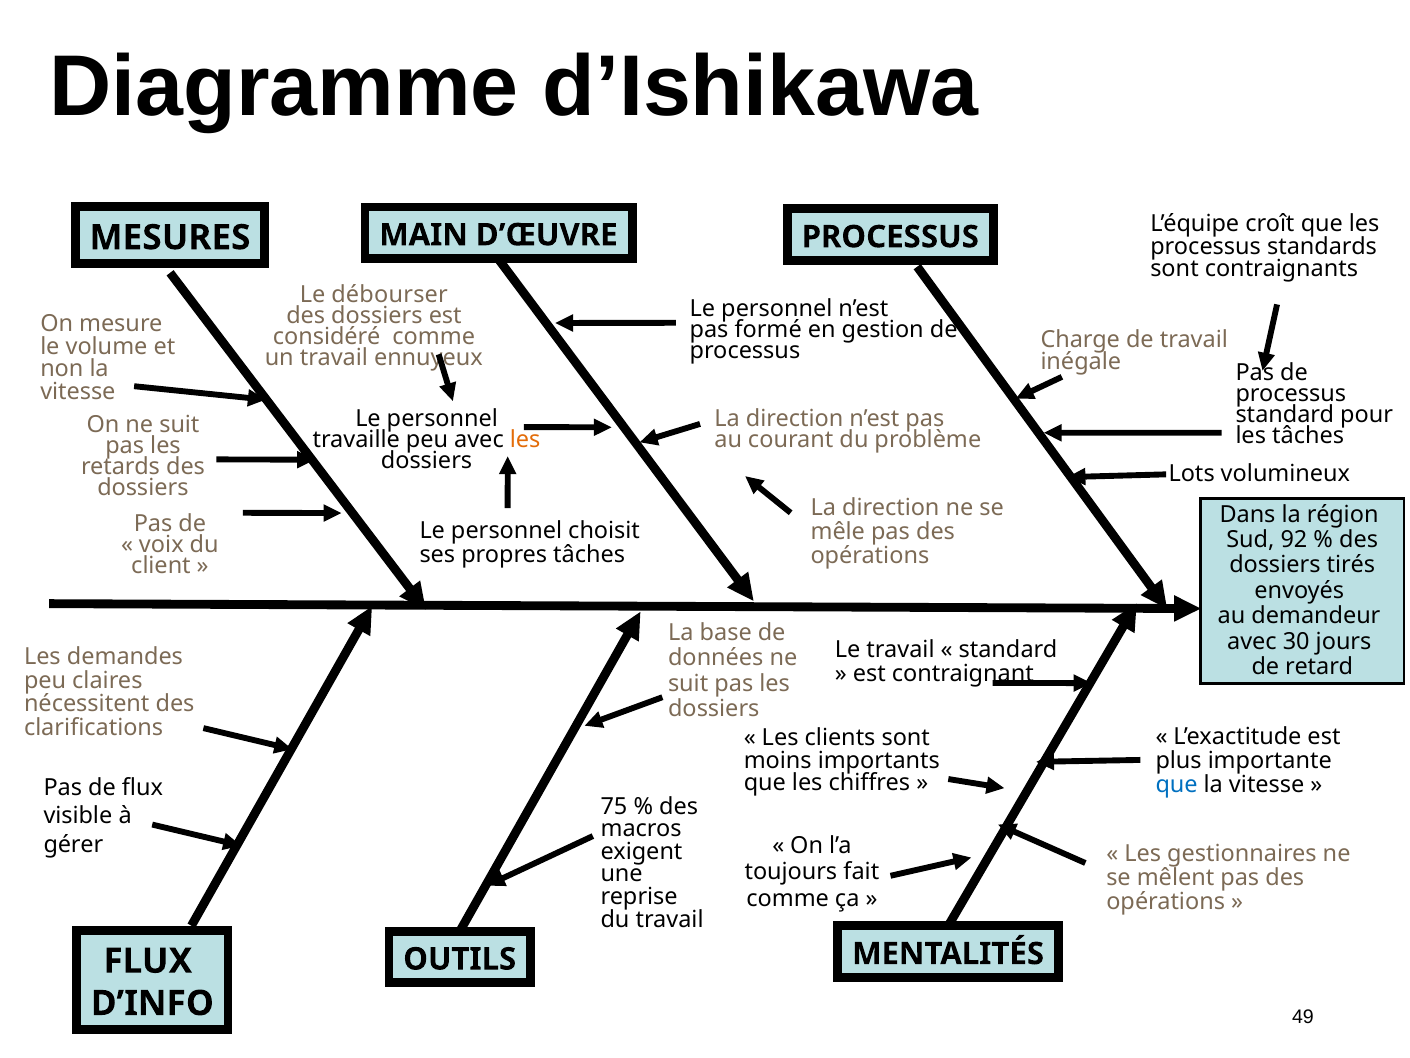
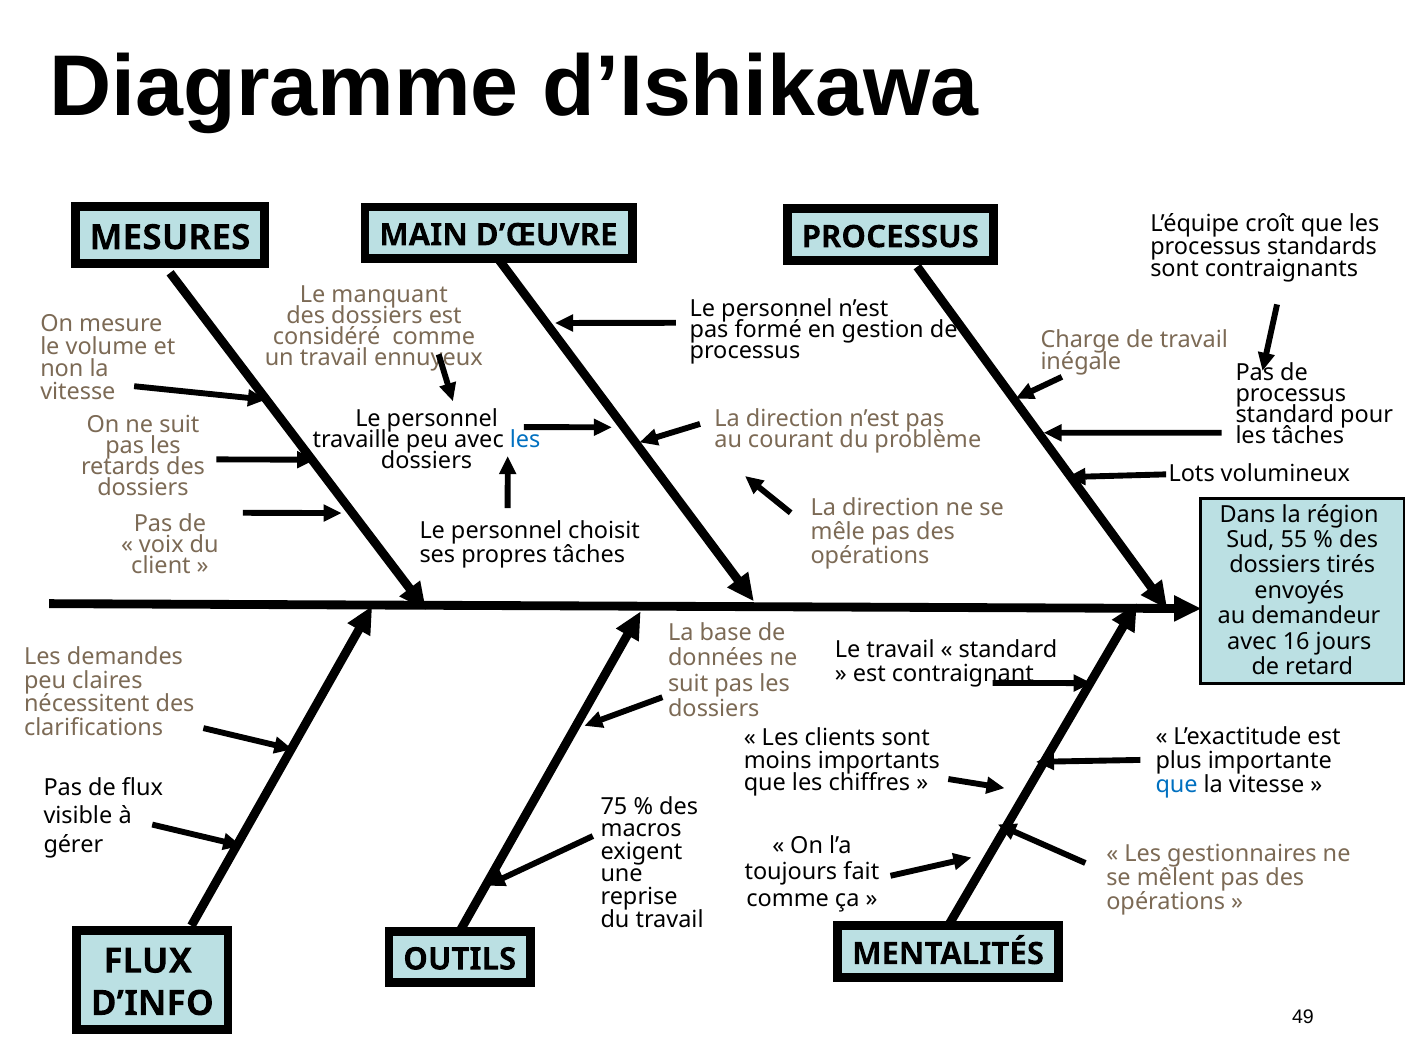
débourser: débourser -> manquant
les at (525, 440) colour: orange -> blue
92: 92 -> 55
30: 30 -> 16
